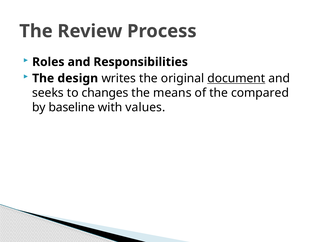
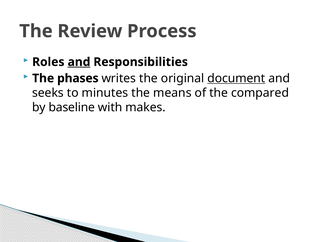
and at (79, 62) underline: none -> present
design: design -> phases
changes: changes -> minutes
values: values -> makes
